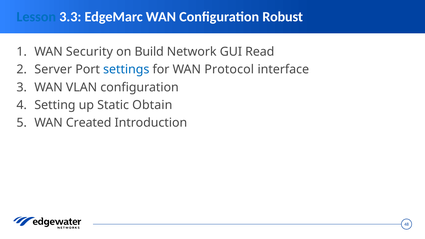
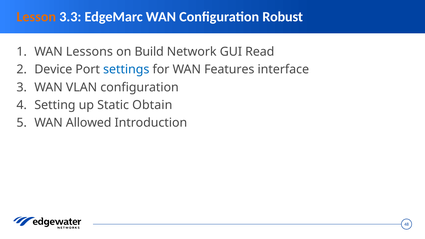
Lesson colour: blue -> orange
Security: Security -> Lessons
Server: Server -> Device
Protocol: Protocol -> Features
Created: Created -> Allowed
